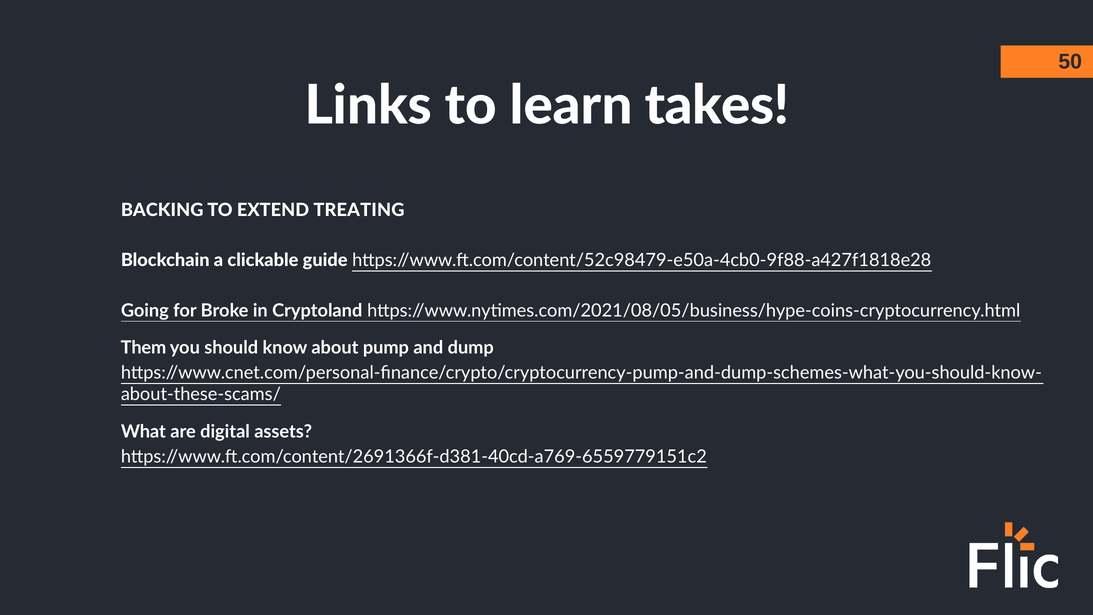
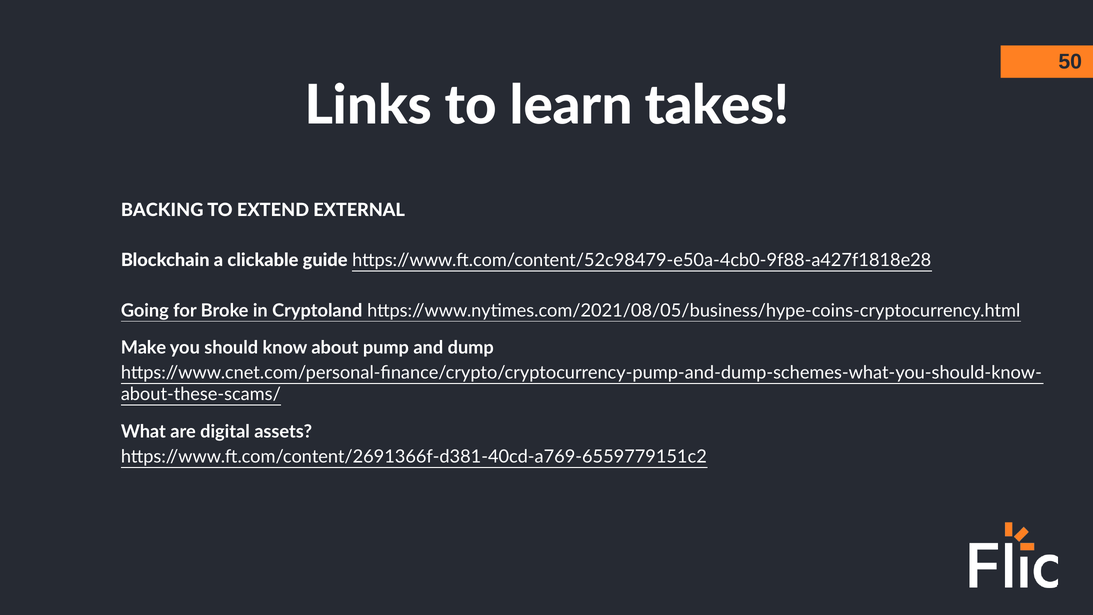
TREATING: TREATING -> EXTERNAL
Them: Them -> Make
